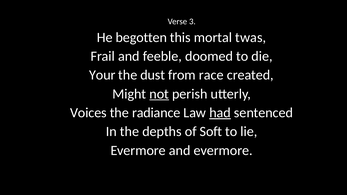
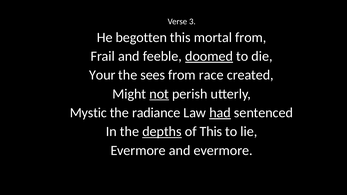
mortal twas: twas -> from
doomed underline: none -> present
dust: dust -> sees
Voices: Voices -> Mystic
depths underline: none -> present
of Soft: Soft -> This
